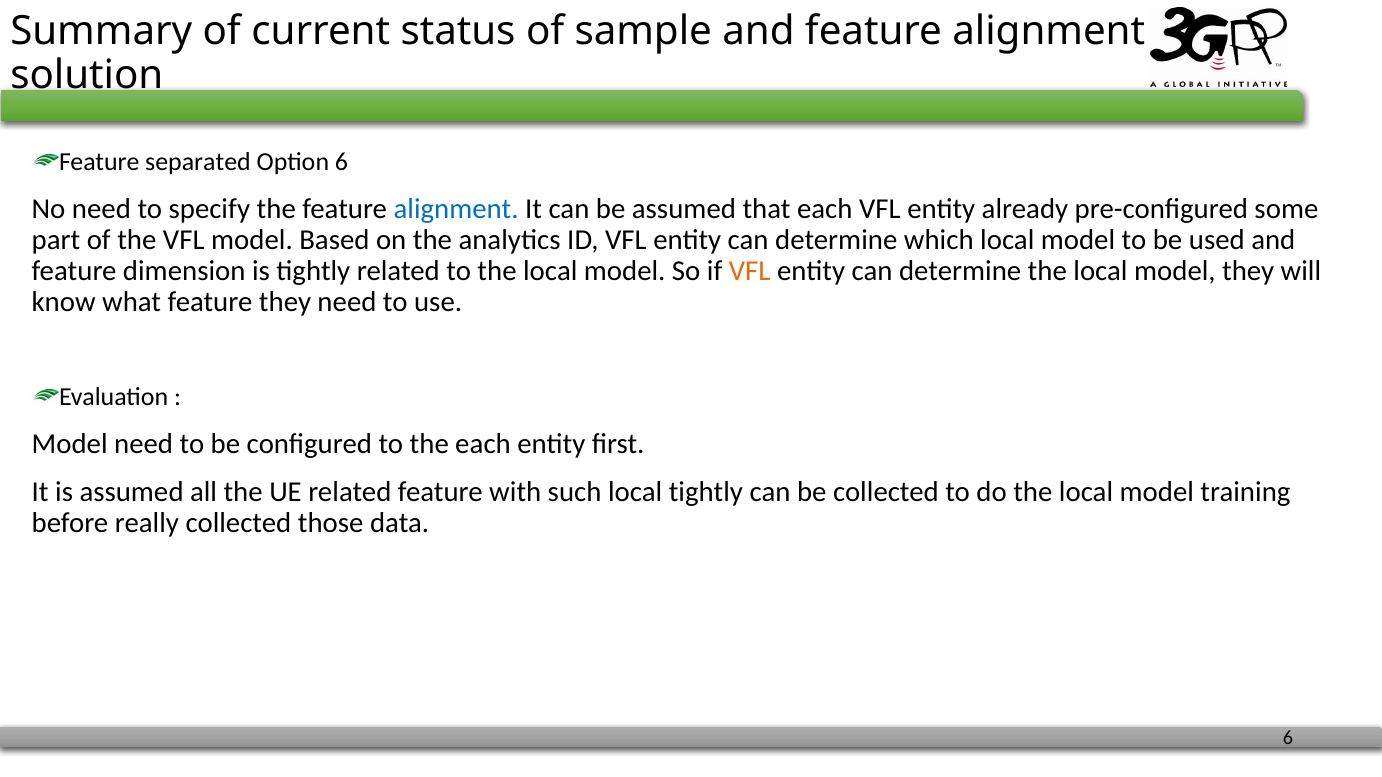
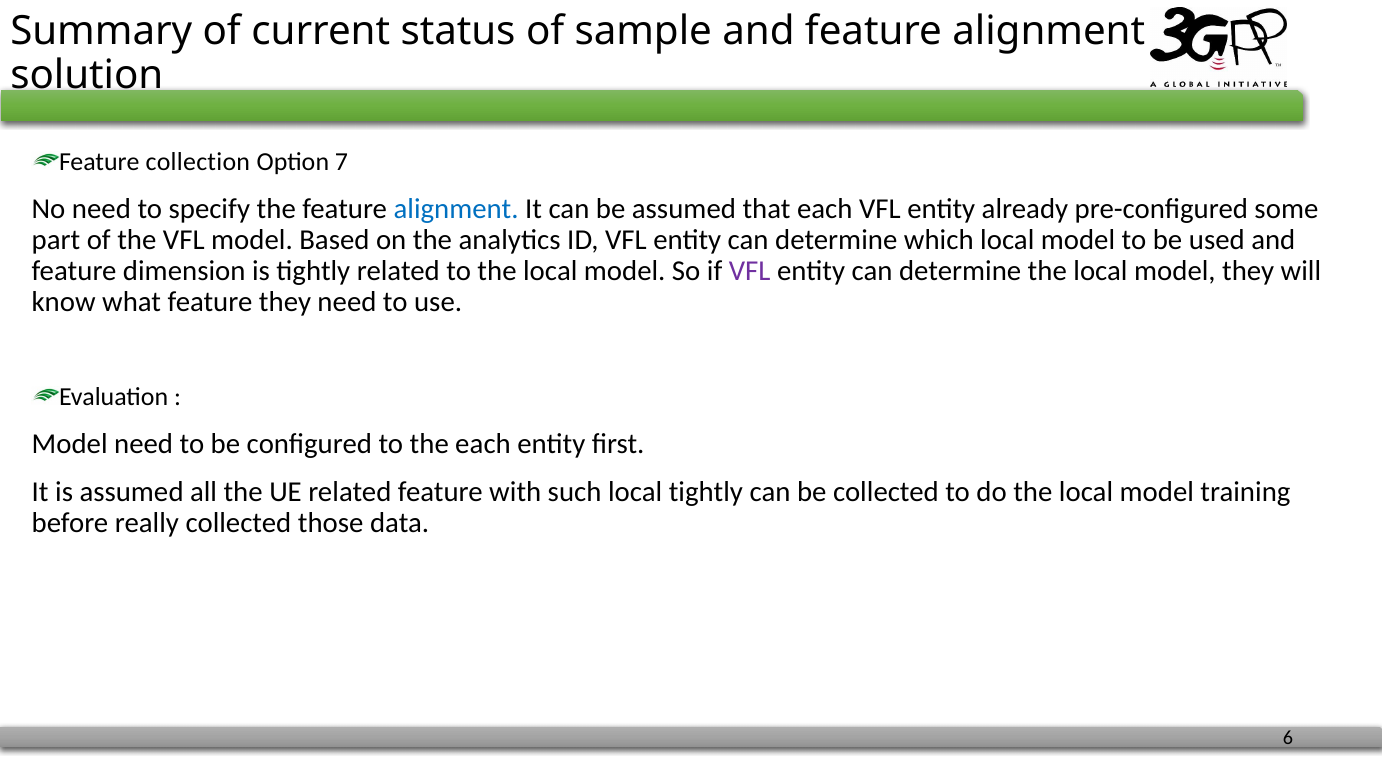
separated: separated -> collection
Option 6: 6 -> 7
VFL at (750, 271) colour: orange -> purple
